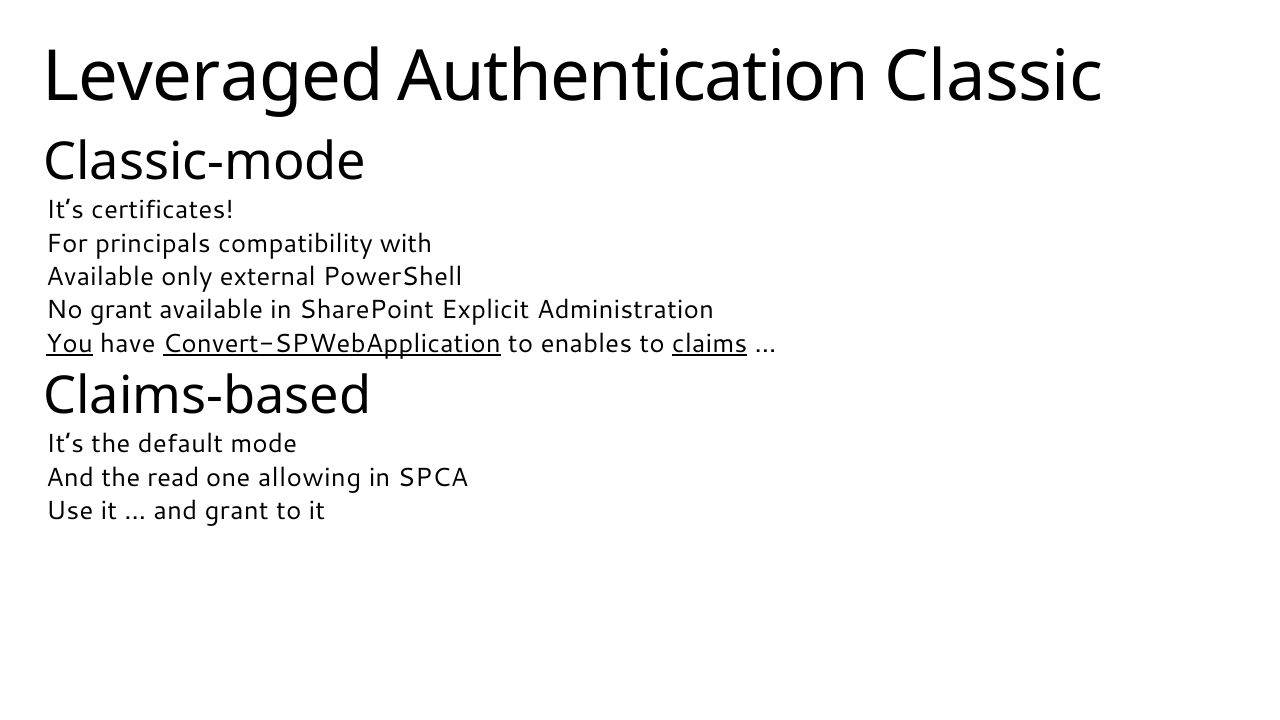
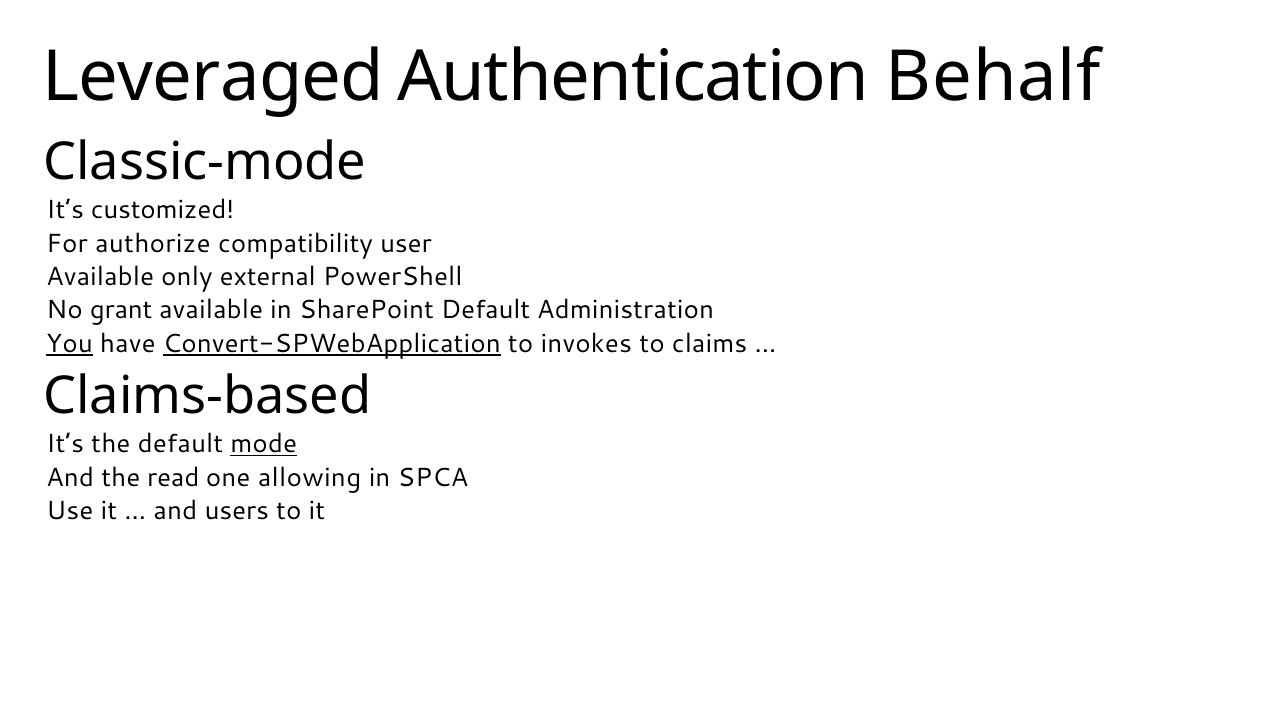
Classic: Classic -> Behalf
certificates: certificates -> customized
principals: principals -> authorize
with: with -> user
SharePoint Explicit: Explicit -> Default
enables: enables -> invokes
claims underline: present -> none
mode underline: none -> present
and grant: grant -> users
